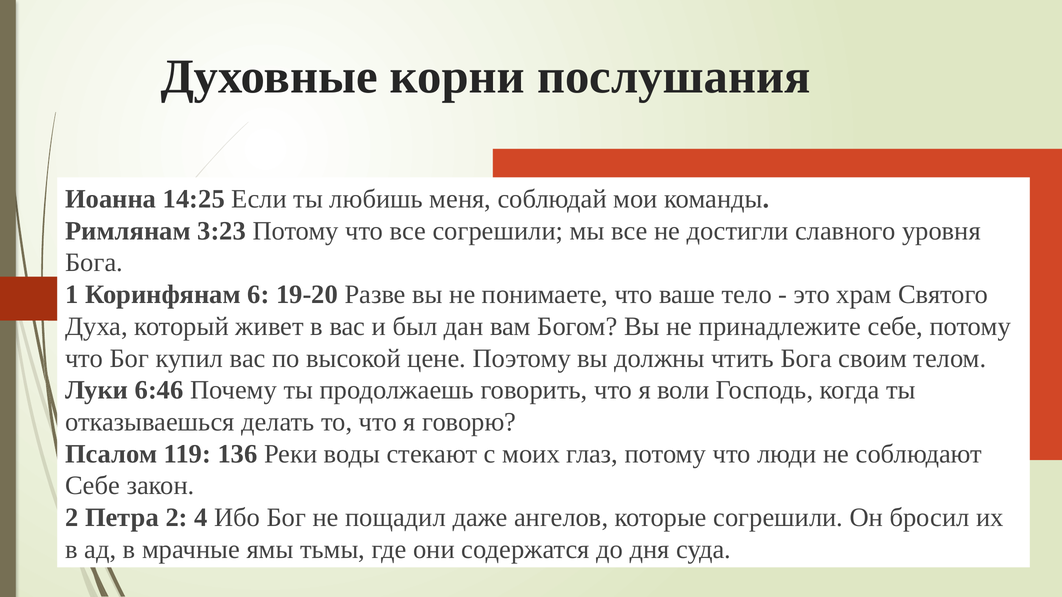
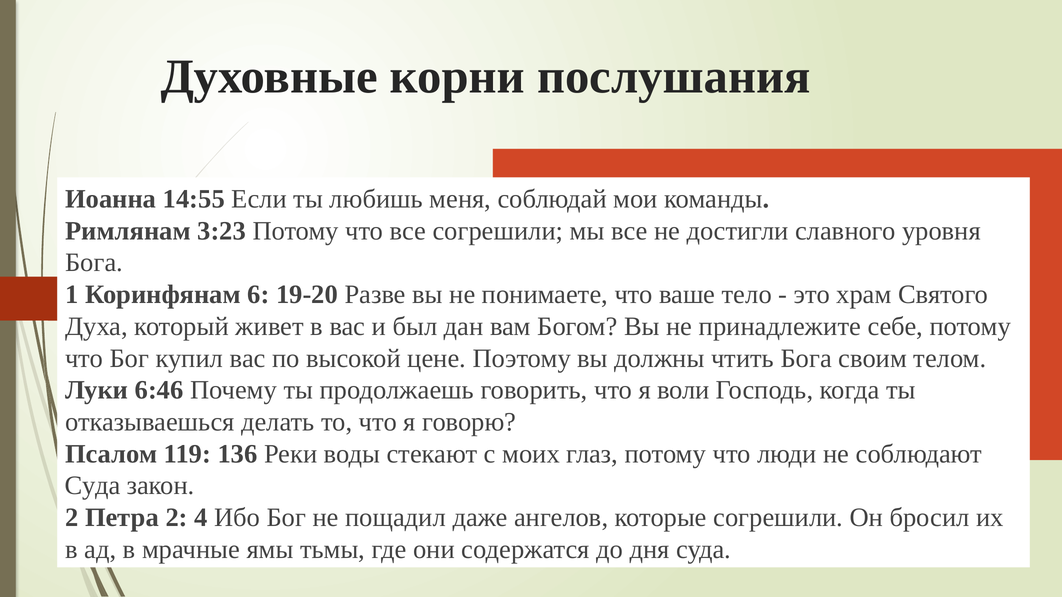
14:25: 14:25 -> 14:55
Себе at (93, 486): Себе -> Суда
